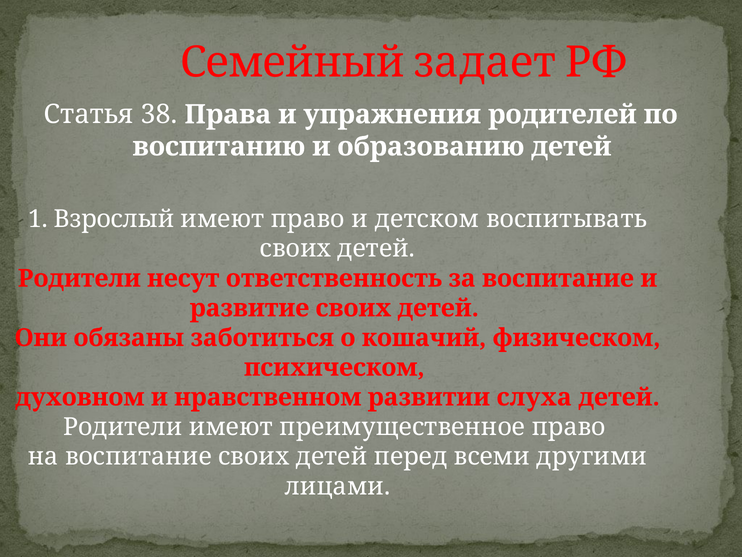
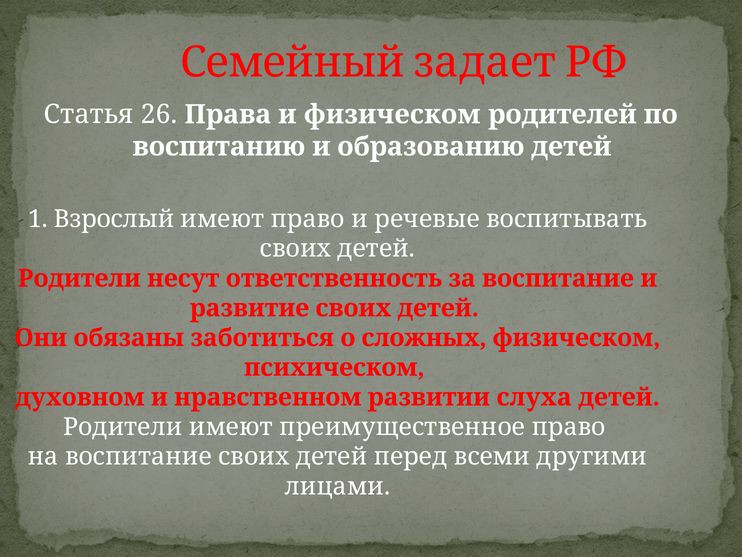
38: 38 -> 26
и упражнения: упражнения -> физическом
детском: детском -> речевые
кошачий: кошачий -> сложных
